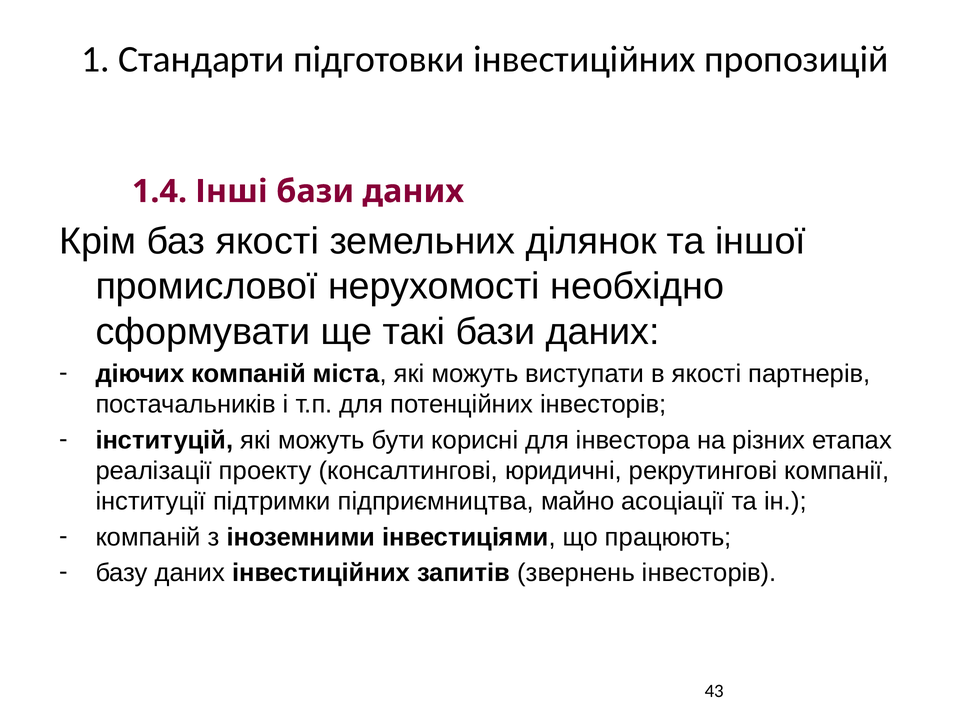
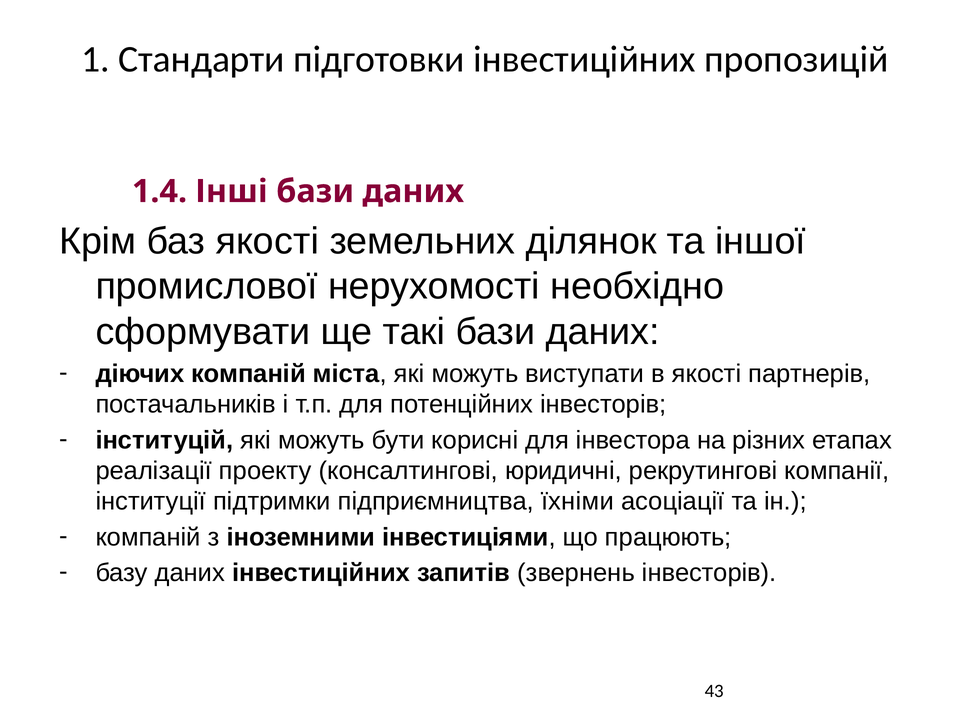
майно: майно -> їхніми
